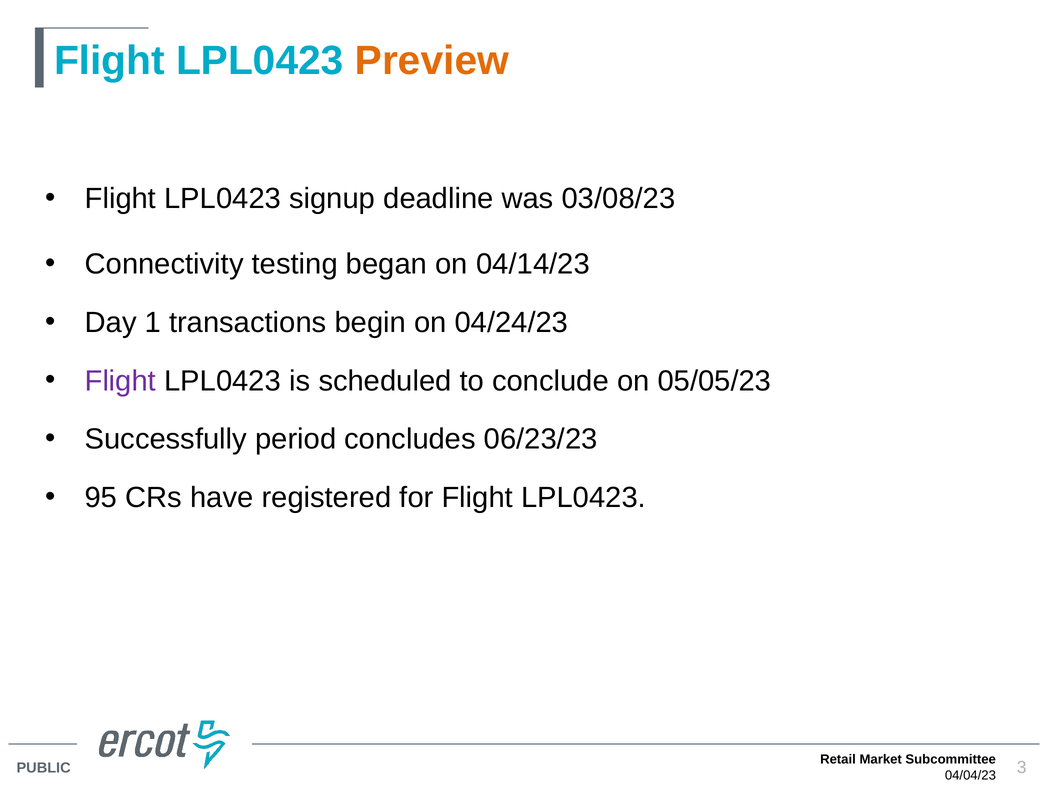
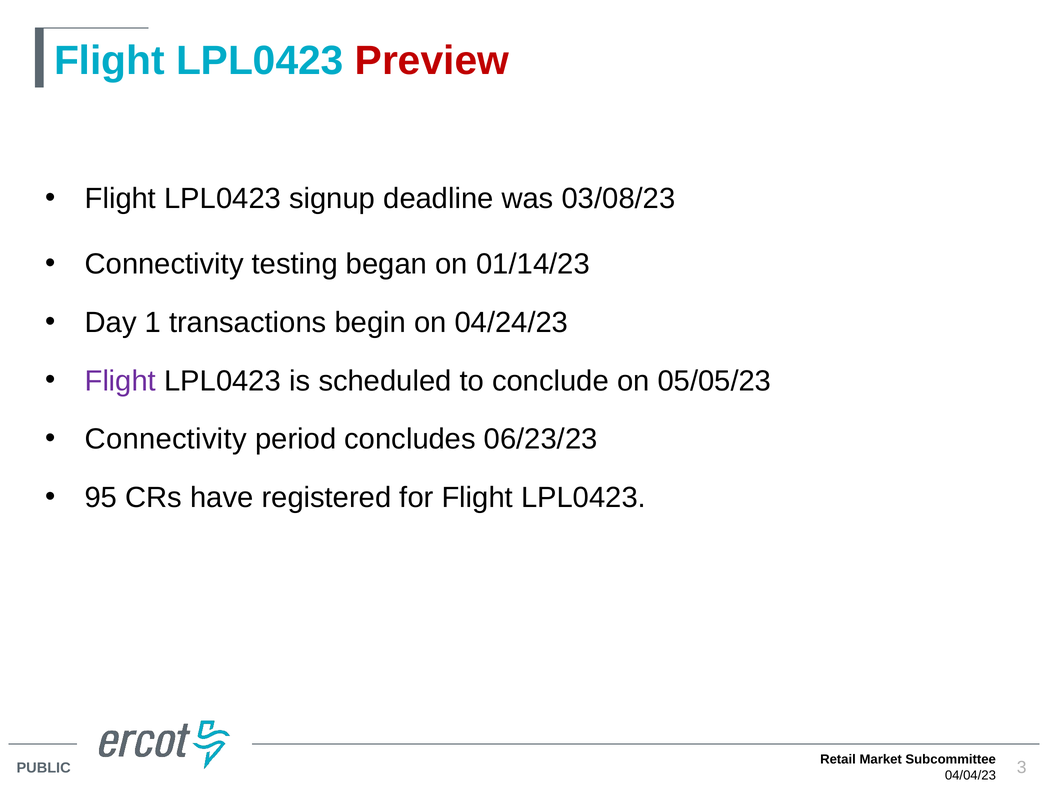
Preview colour: orange -> red
04/14/23: 04/14/23 -> 01/14/23
Successfully at (166, 439): Successfully -> Connectivity
